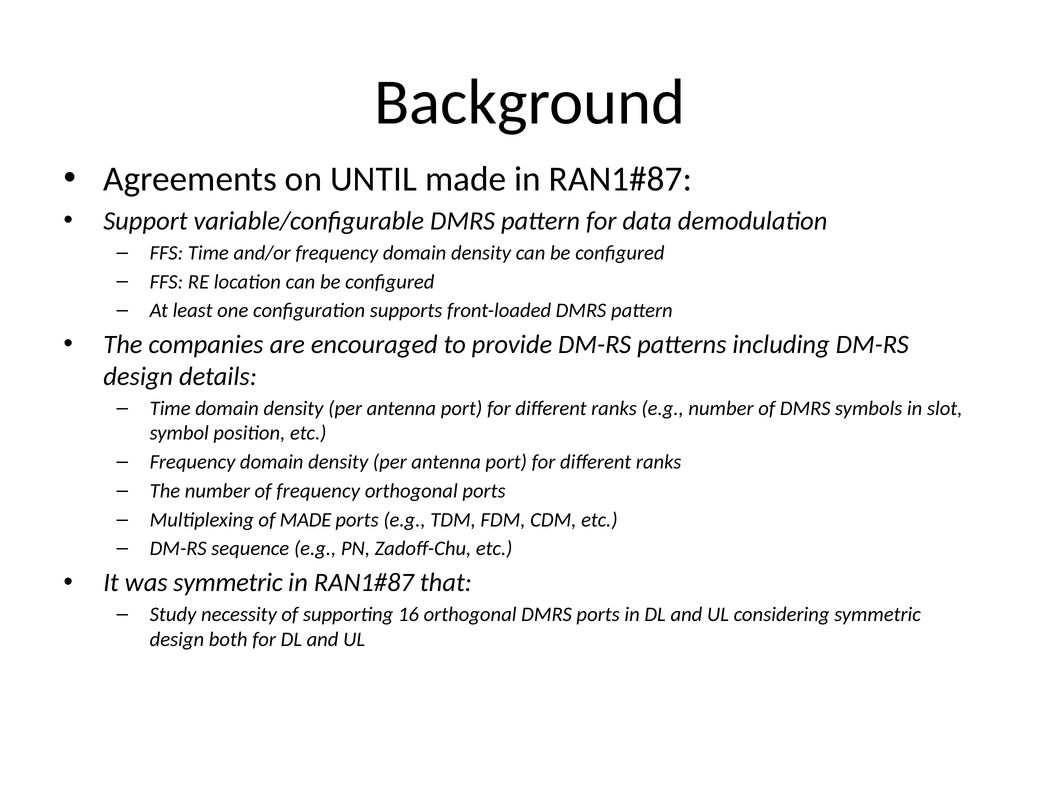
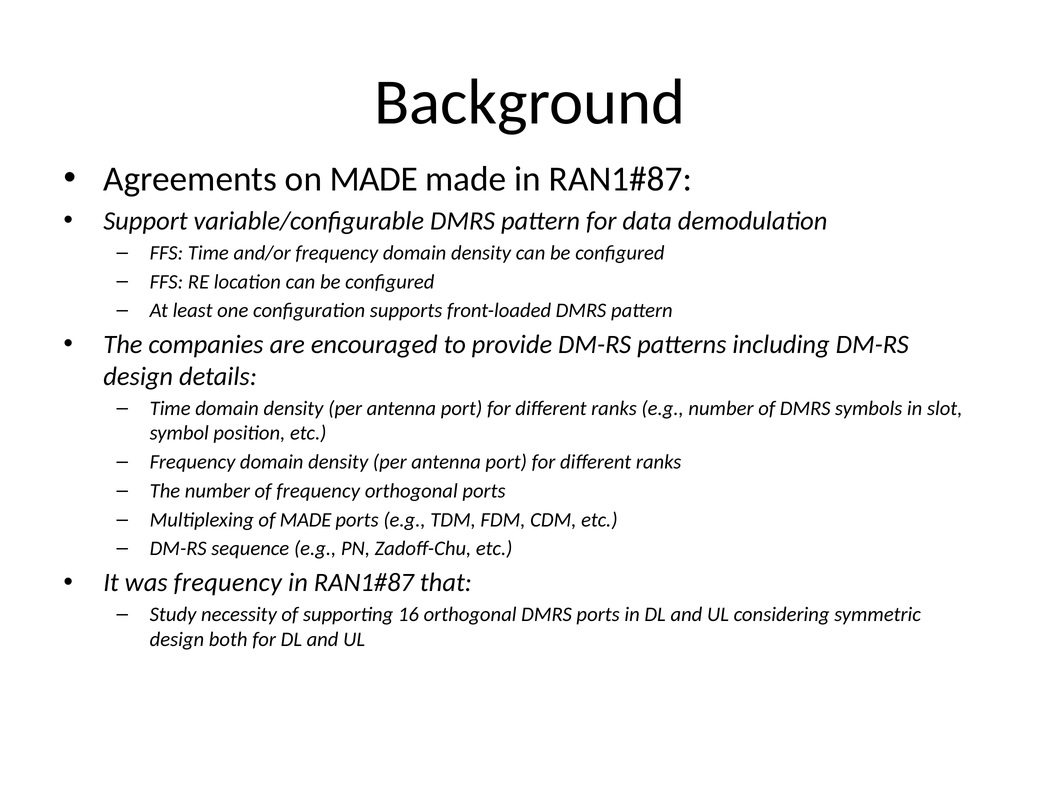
on UNTIL: UNTIL -> MADE
was symmetric: symmetric -> frequency
